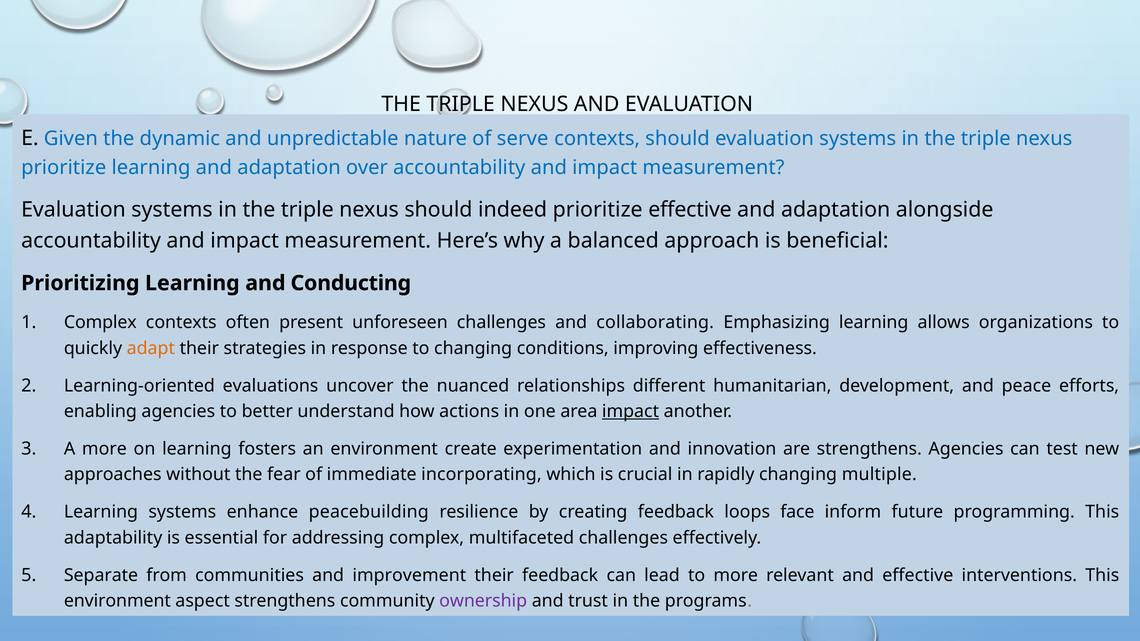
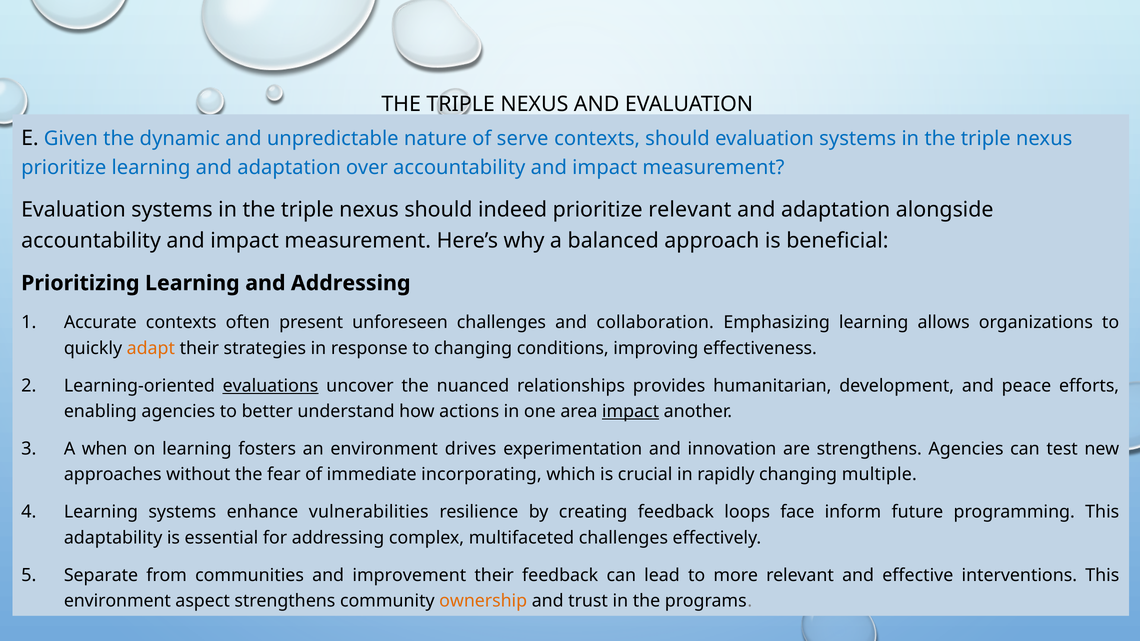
prioritize effective: effective -> relevant
and Conducting: Conducting -> Addressing
Complex at (100, 323): Complex -> Accurate
collaborating: collaborating -> collaboration
evaluations underline: none -> present
different: different -> provides
A more: more -> when
create: create -> drives
peacebuilding: peacebuilding -> vulnerabilities
ownership colour: purple -> orange
